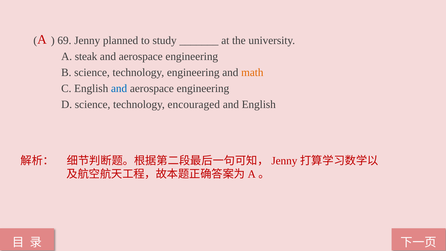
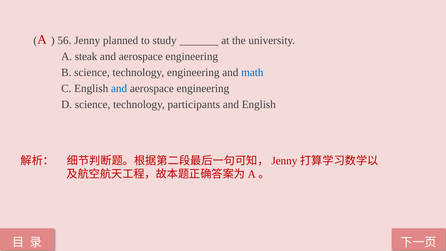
69: 69 -> 56
math colour: orange -> blue
encouraged: encouraged -> participants
